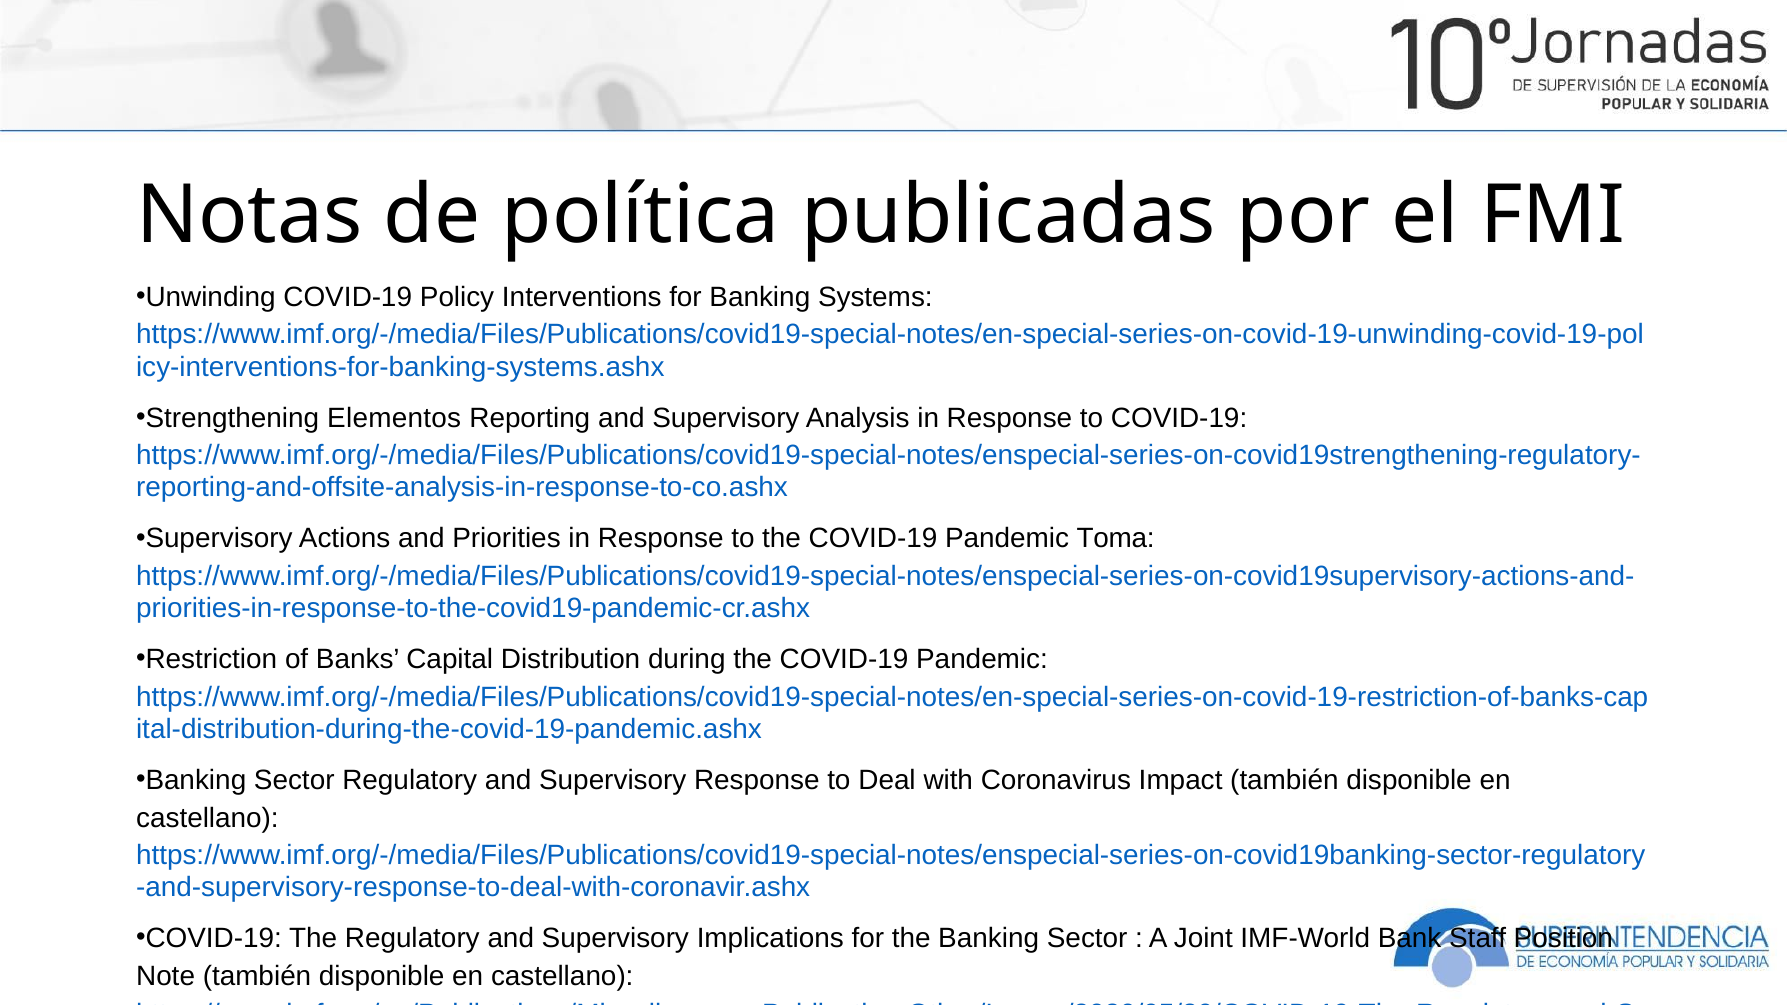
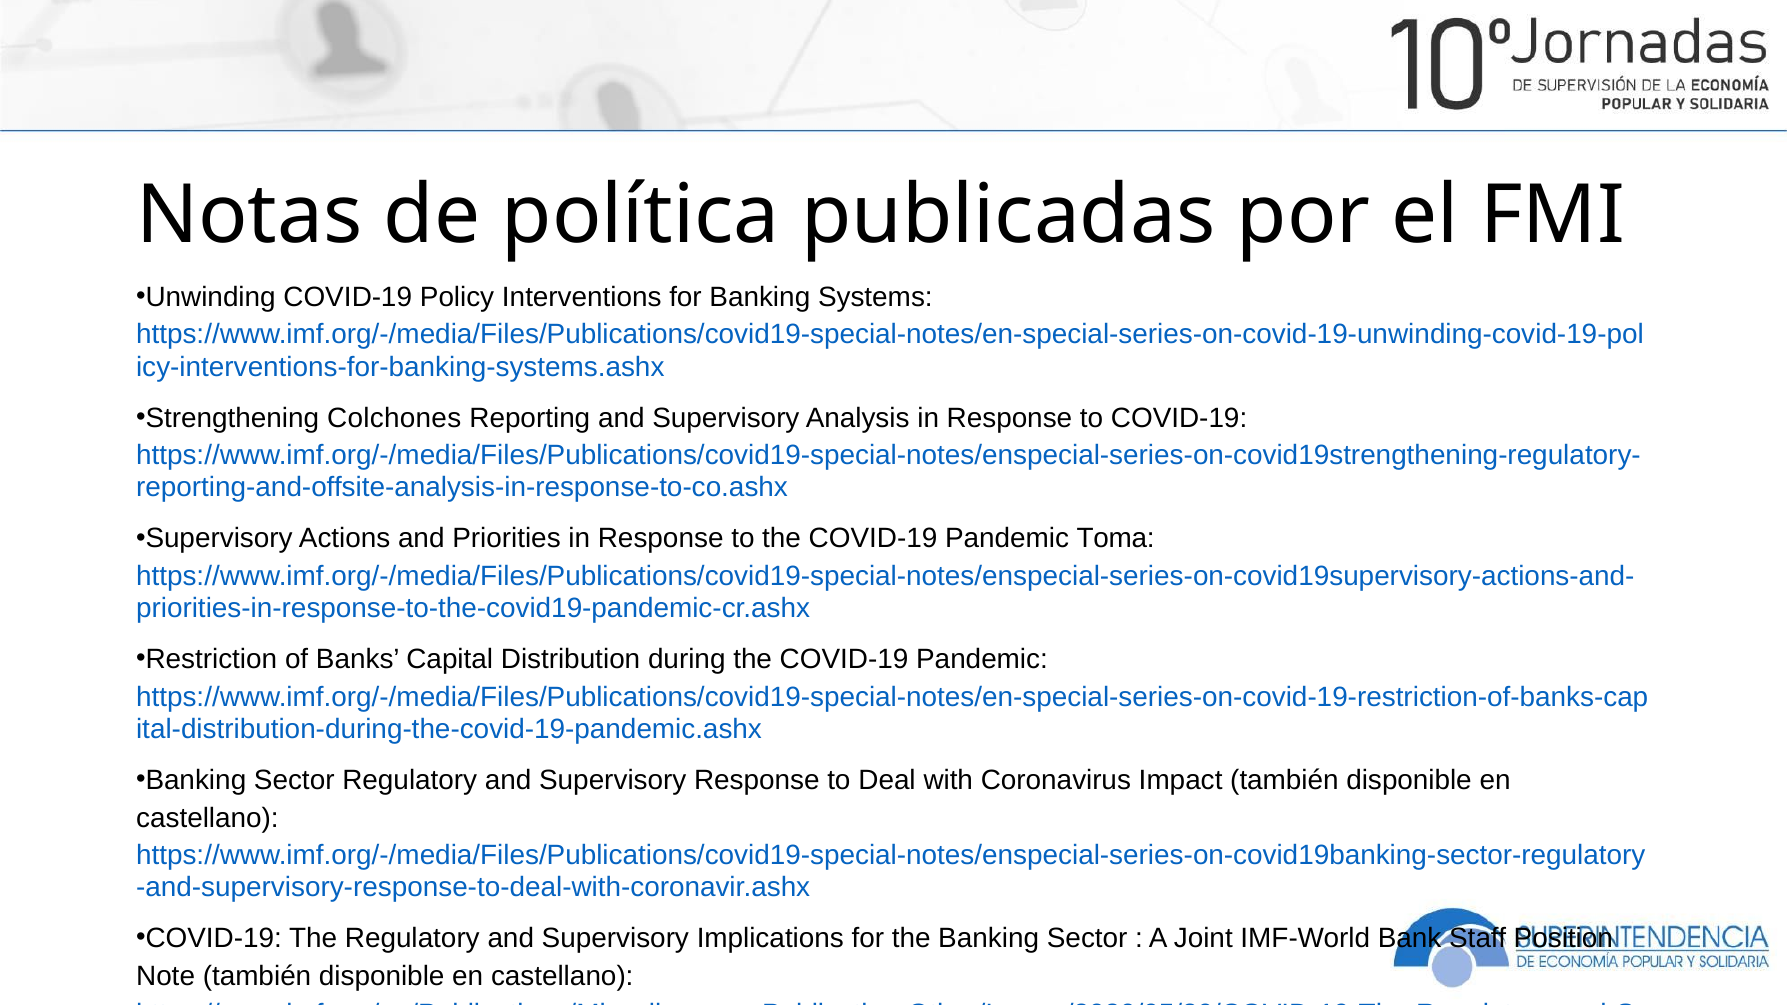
Elementos: Elementos -> Colchones
